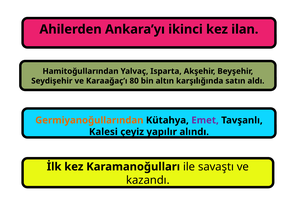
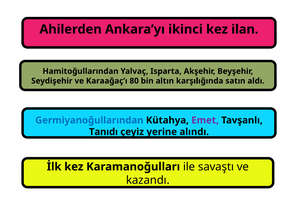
Germiyanoğullarından colour: orange -> blue
Kalesi: Kalesi -> Tanıdı
yapılır: yapılır -> yerine
